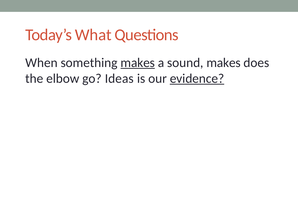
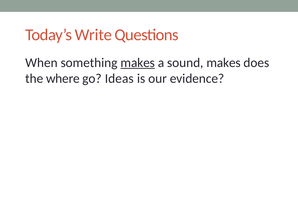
What: What -> Write
elbow: elbow -> where
evidence underline: present -> none
